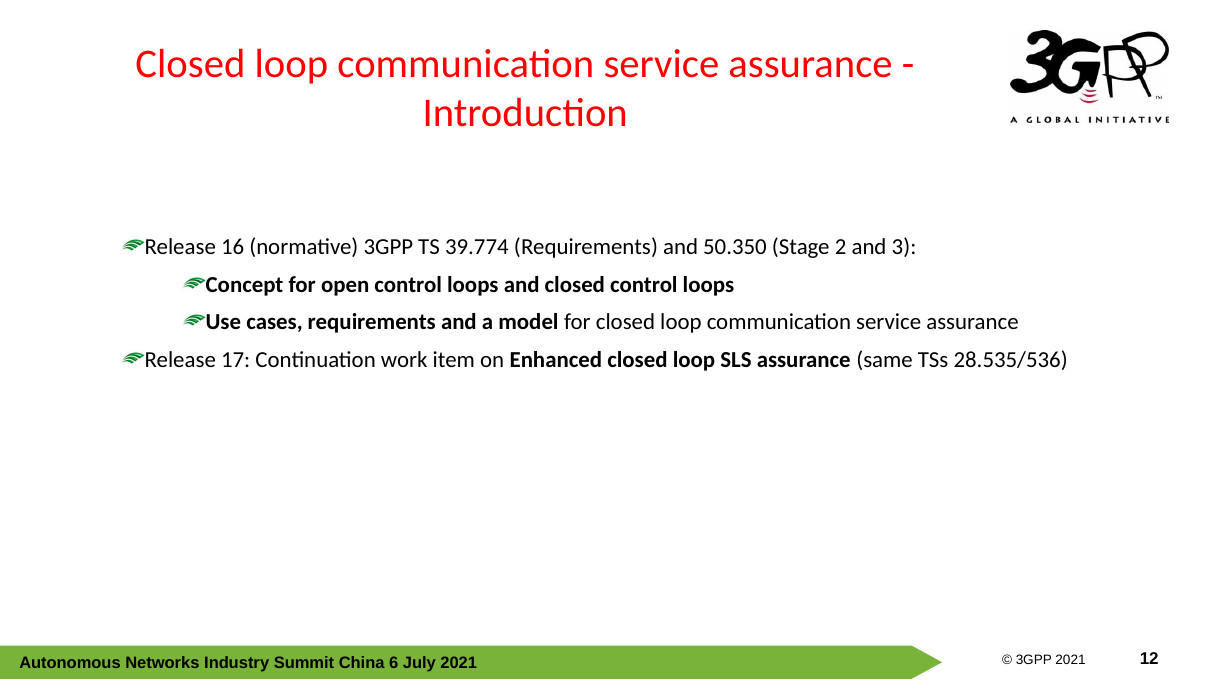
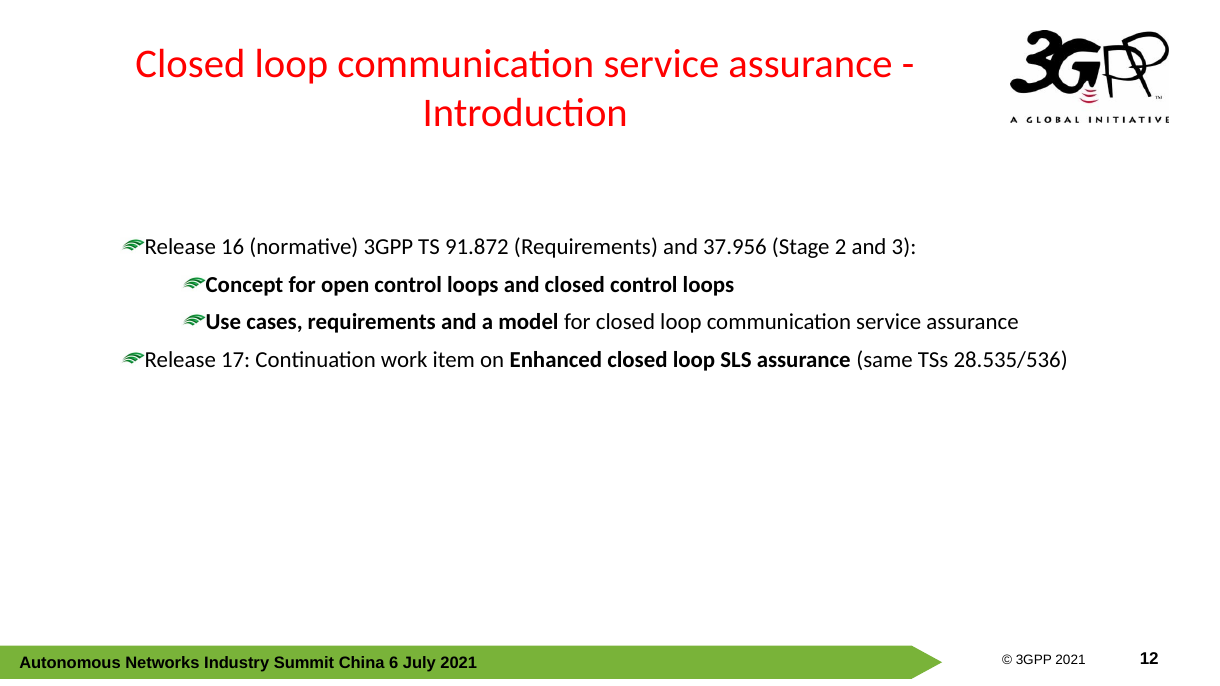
39.774: 39.774 -> 91.872
50.350: 50.350 -> 37.956
